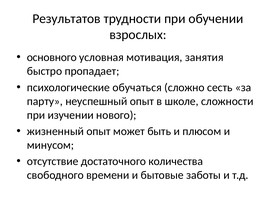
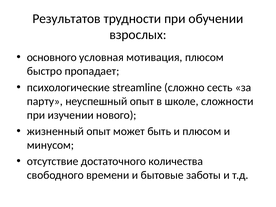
мотивация занятия: занятия -> плюсом
обучаться: обучаться -> streamline
